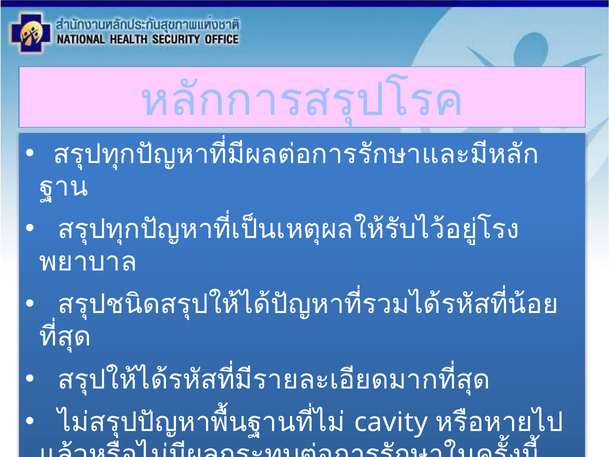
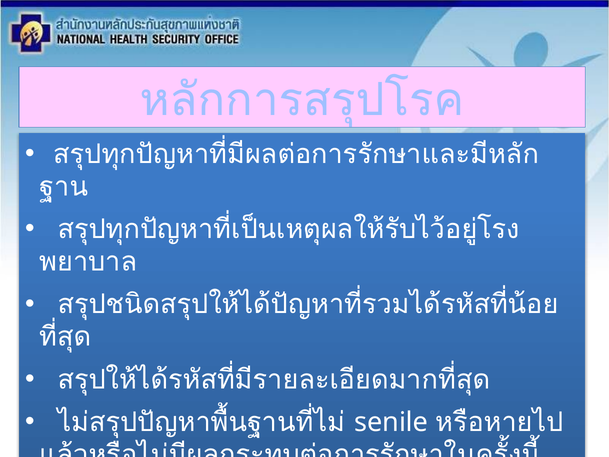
cavity: cavity -> senile
